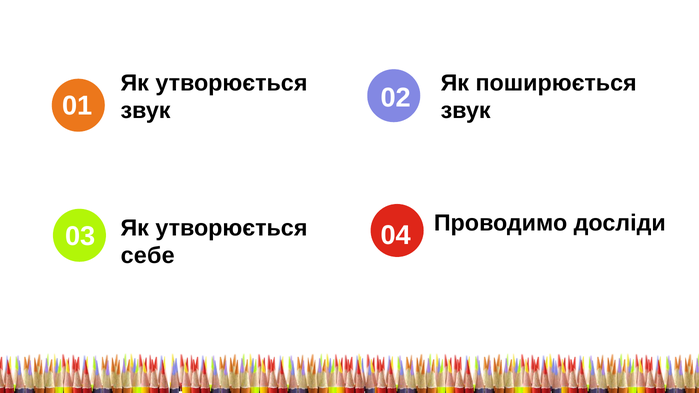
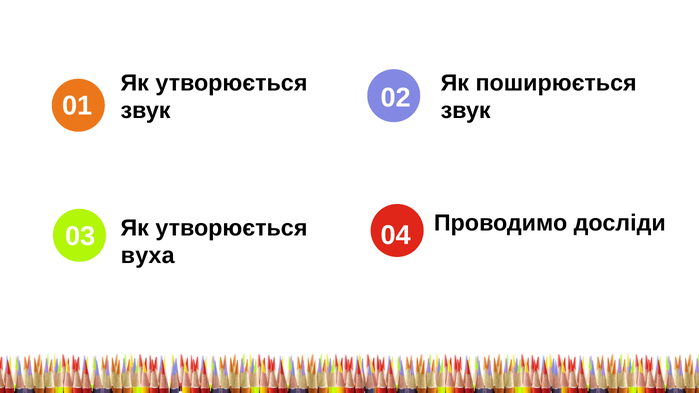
себе: себе -> вуха
